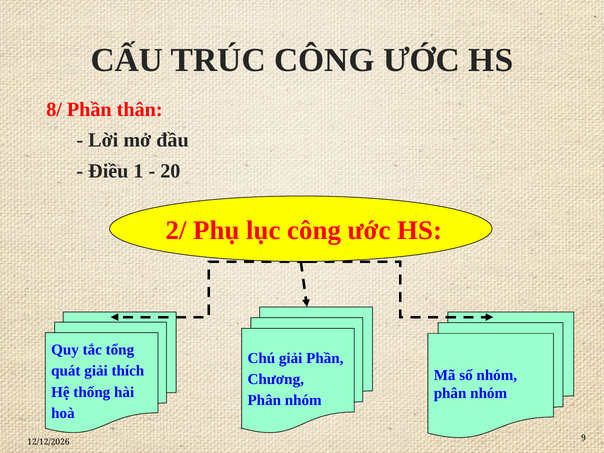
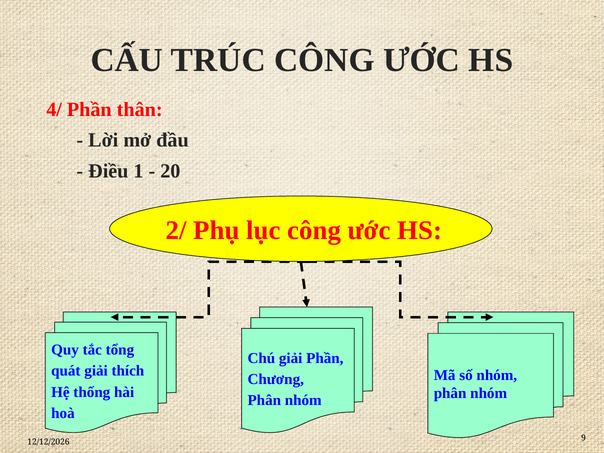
8/: 8/ -> 4/
